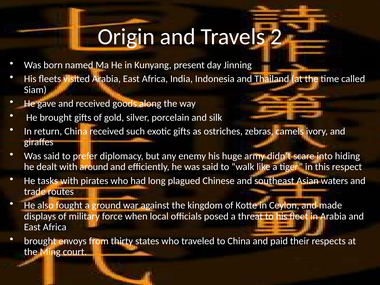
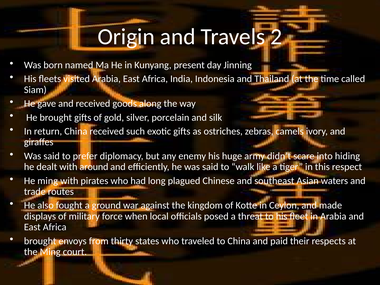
He tasks: tasks -> ming
